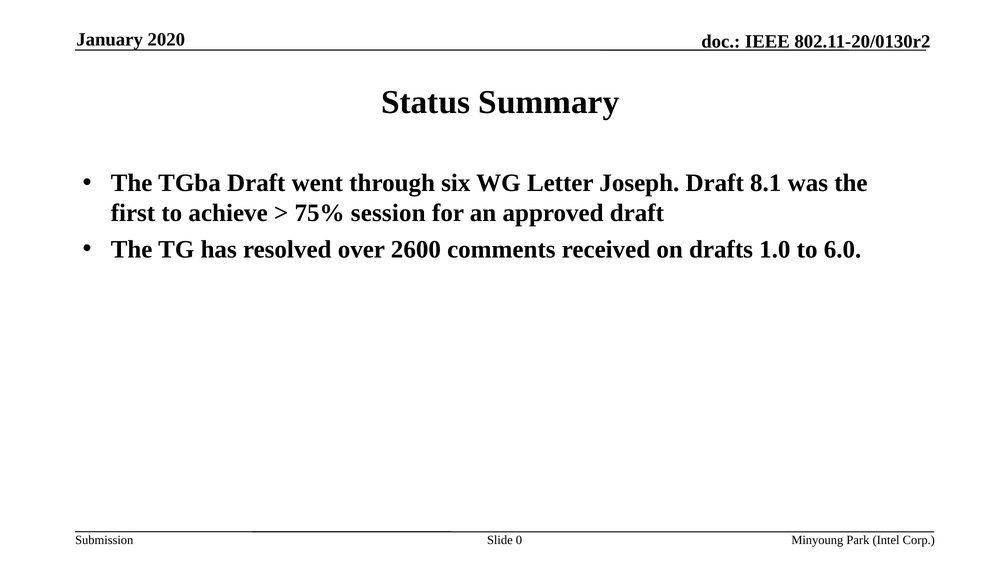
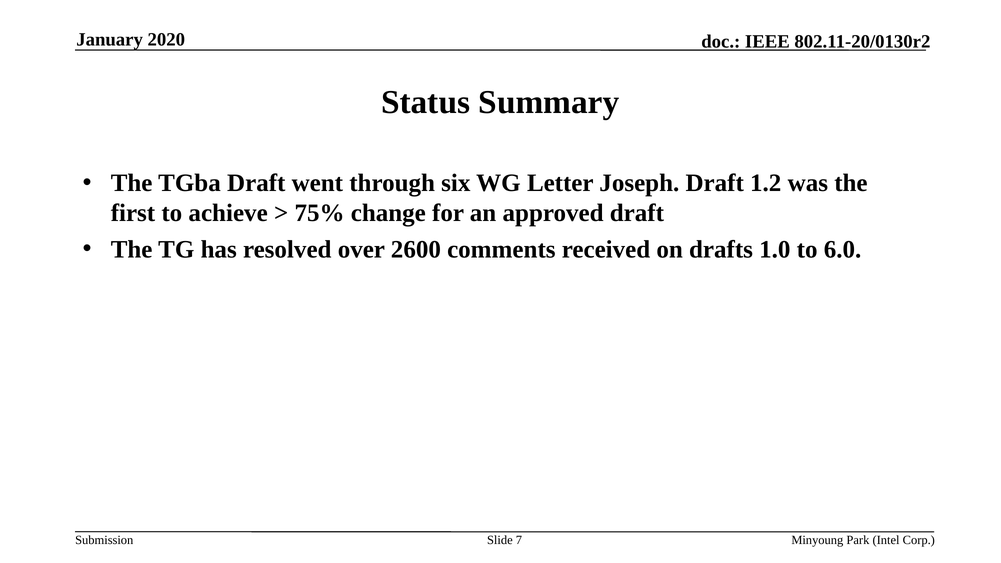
8.1: 8.1 -> 1.2
session: session -> change
0: 0 -> 7
